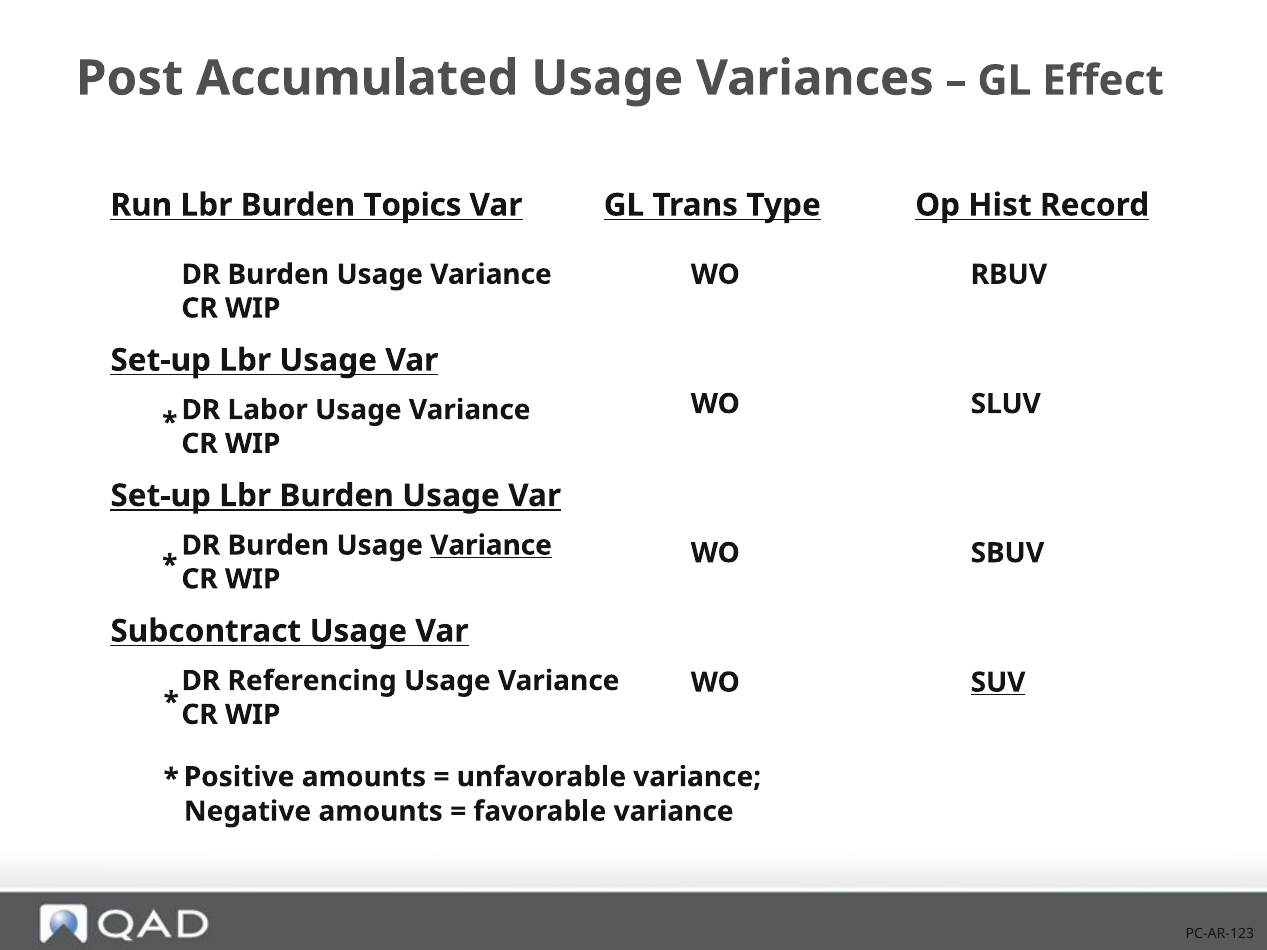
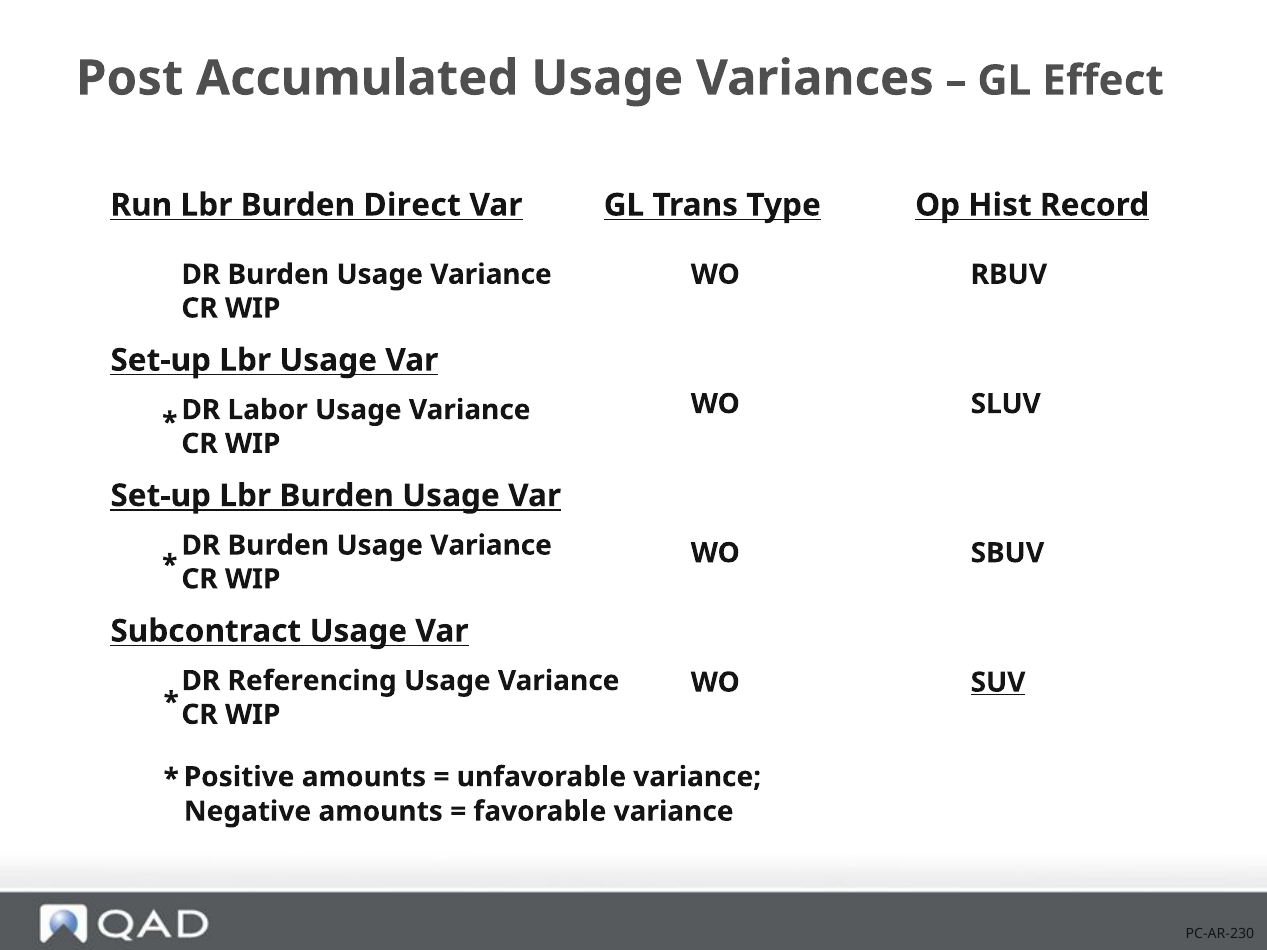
Topics: Topics -> Direct
Variance at (491, 546) underline: present -> none
PC-AR-123: PC-AR-123 -> PC-AR-230
